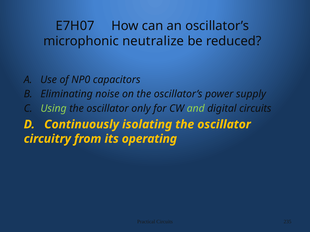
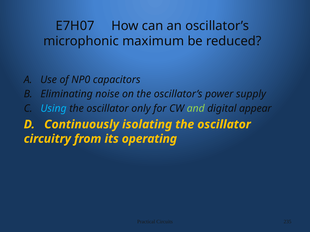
neutralize: neutralize -> maximum
Using colour: light green -> light blue
digital circuits: circuits -> appear
